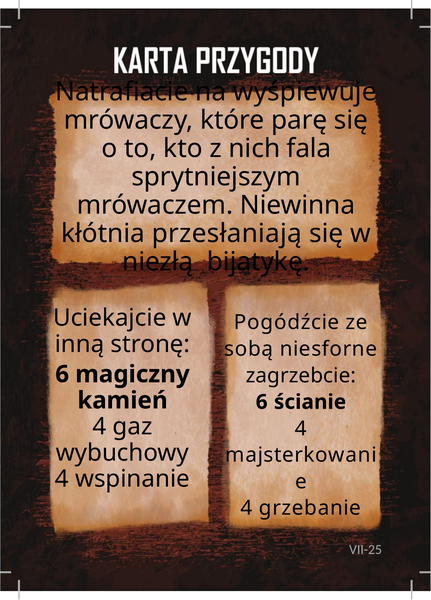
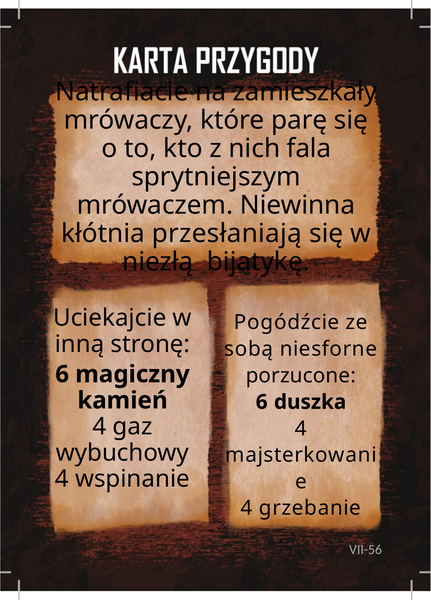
wyśpiewuje: wyśpiewuje -> zamieszkały
zagrzebcie: zagrzebcie -> porzucone
ścianie: ścianie -> duszka
VII-25: VII-25 -> VII-56
